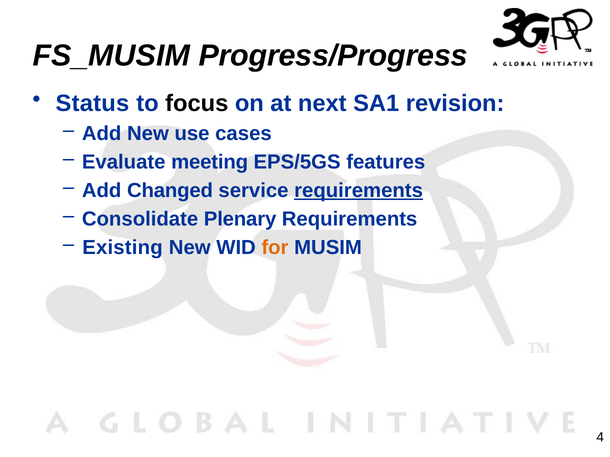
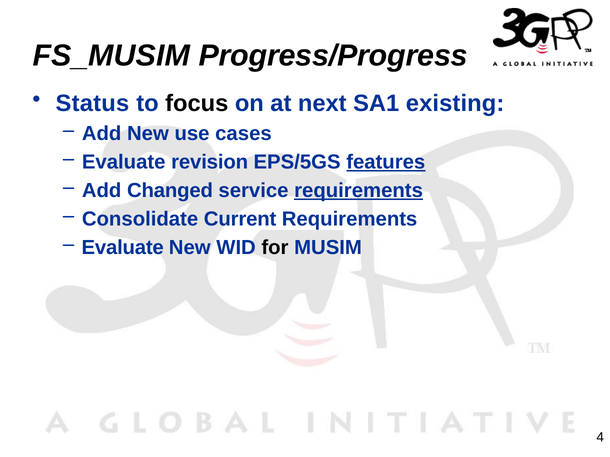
revision: revision -> existing
meeting: meeting -> revision
features underline: none -> present
Plenary: Plenary -> Current
Existing at (122, 248): Existing -> Evaluate
for colour: orange -> black
